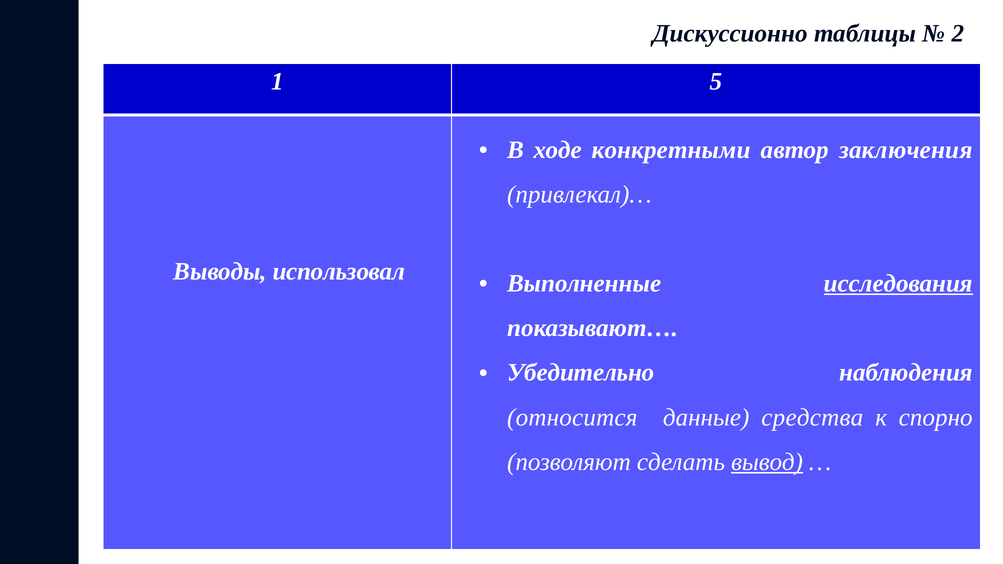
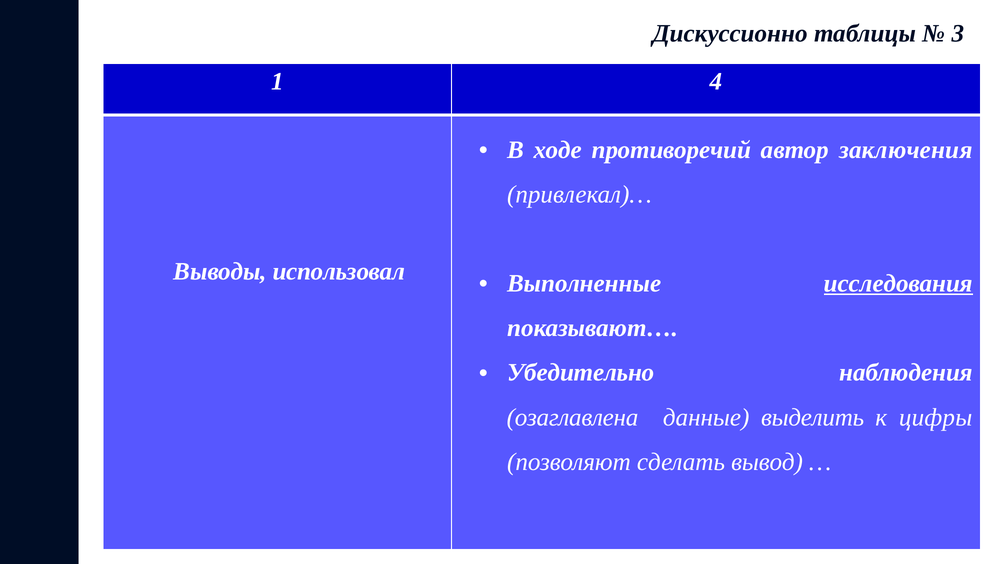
2: 2 -> 3
5: 5 -> 4
конкретными: конкретными -> противоречий
относится: относится -> озаглавлена
средства: средства -> выделить
спорно: спорно -> цифры
вывод underline: present -> none
